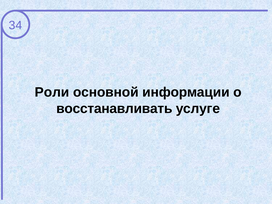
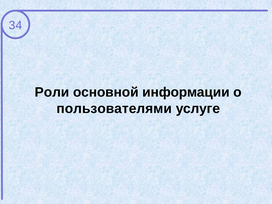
восстанавливать: восстанавливать -> пользователями
